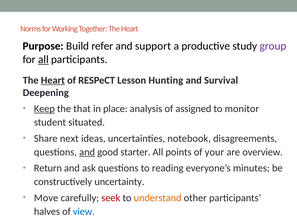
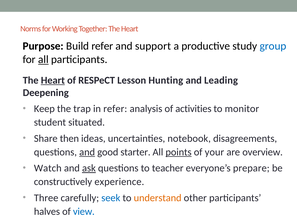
group colour: purple -> blue
Survival: Survival -> Leading
Keep underline: present -> none
that: that -> trap
in place: place -> refer
assigned: assigned -> activities
next: next -> then
points underline: none -> present
Return: Return -> Watch
ask underline: none -> present
reading: reading -> teacher
minutes: minutes -> prepare
uncertainty: uncertainty -> experience
Move: Move -> Three
seek colour: red -> blue
